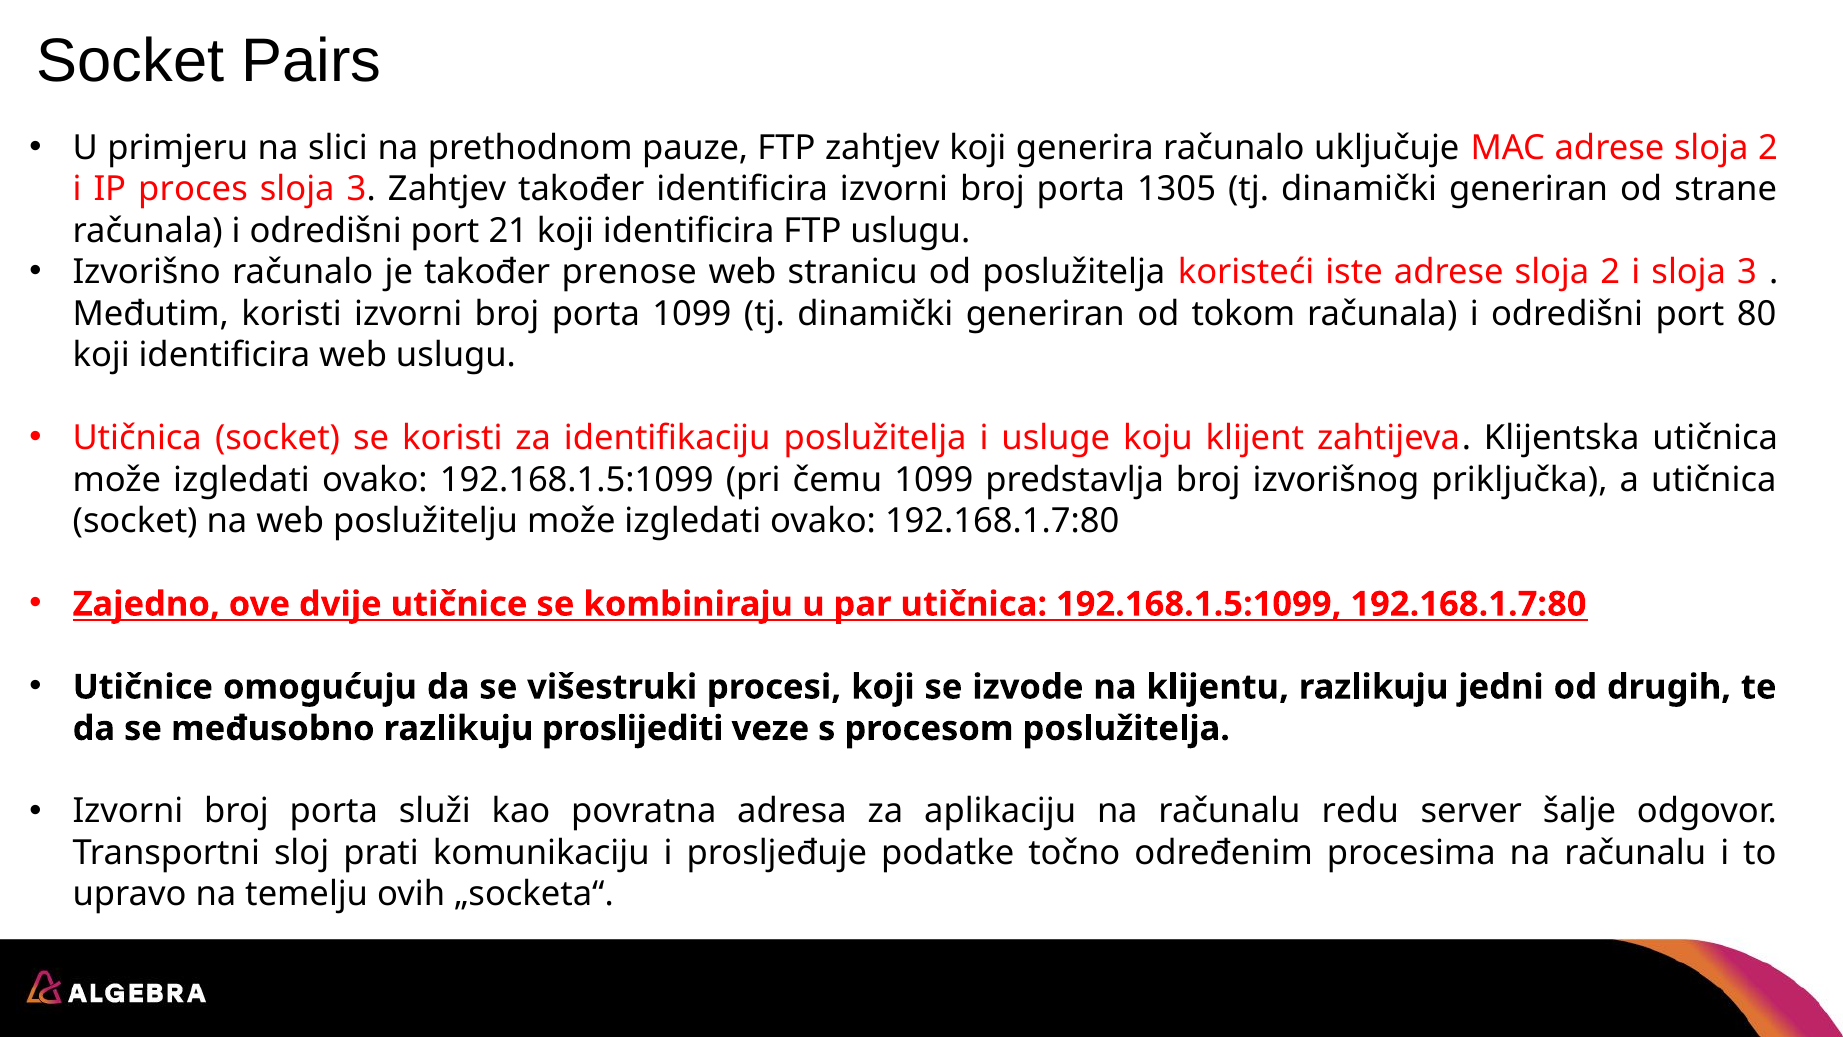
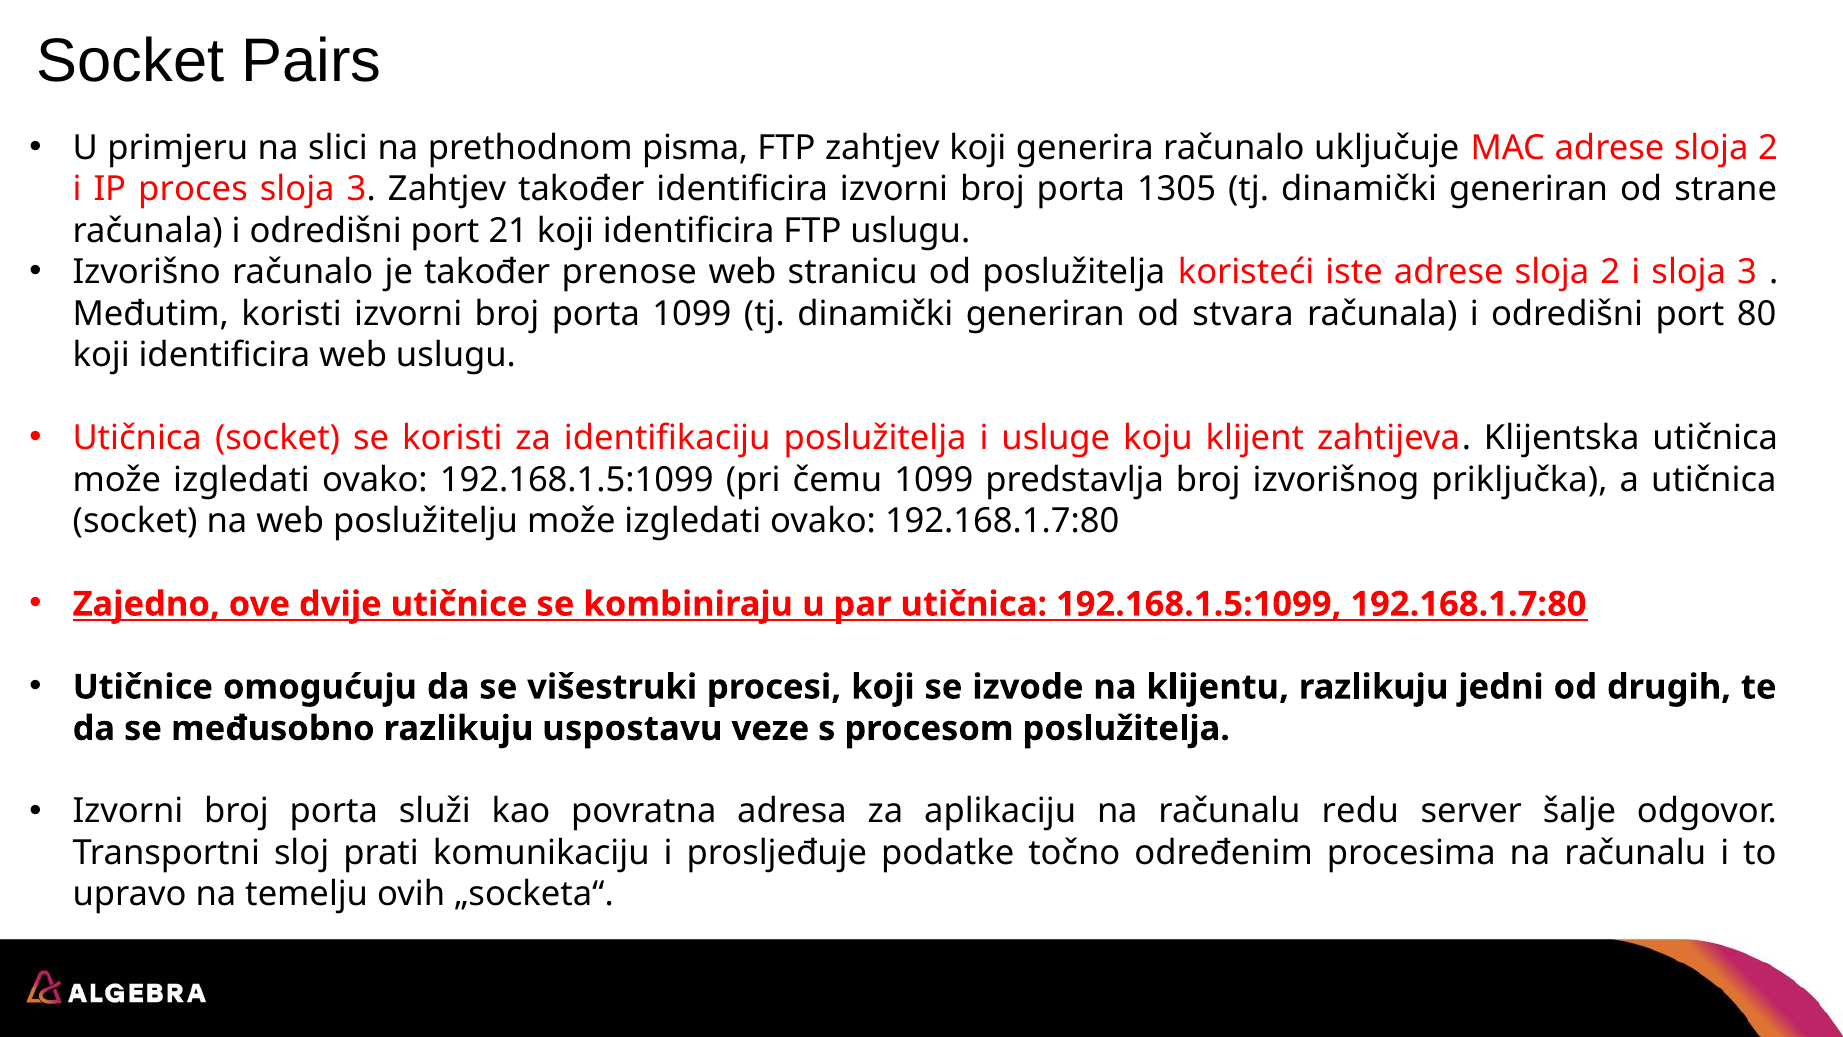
pauze: pauze -> pisma
tokom: tokom -> stvara
proslijediti: proslijediti -> uspostavu
